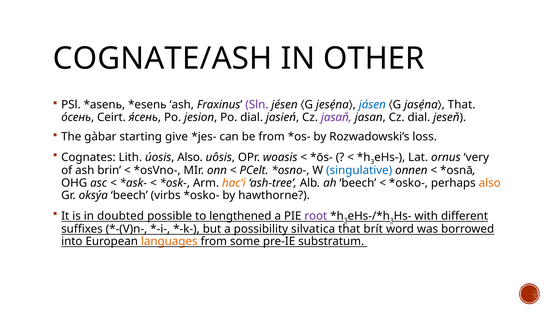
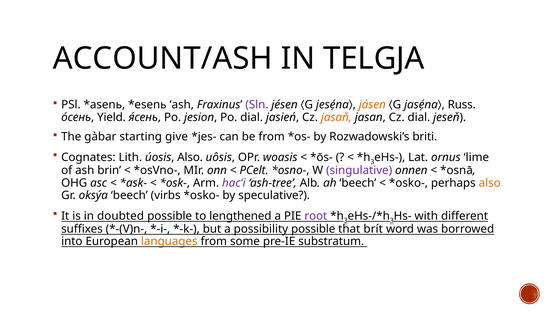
COGNATE/ASH: COGNATE/ASH -> ACCOUNT/ASH
OTHER: OTHER -> TELGJA
jásen colour: blue -> orange
That at (462, 105): That -> Russ
Ceirt: Ceirt -> Yield
jasaň colour: purple -> orange
loss: loss -> briti
very: very -> lime
singulative colour: blue -> purple
hac‘i colour: orange -> purple
hawthorne: hawthorne -> speculative
possibility silvatica: silvatica -> possible
